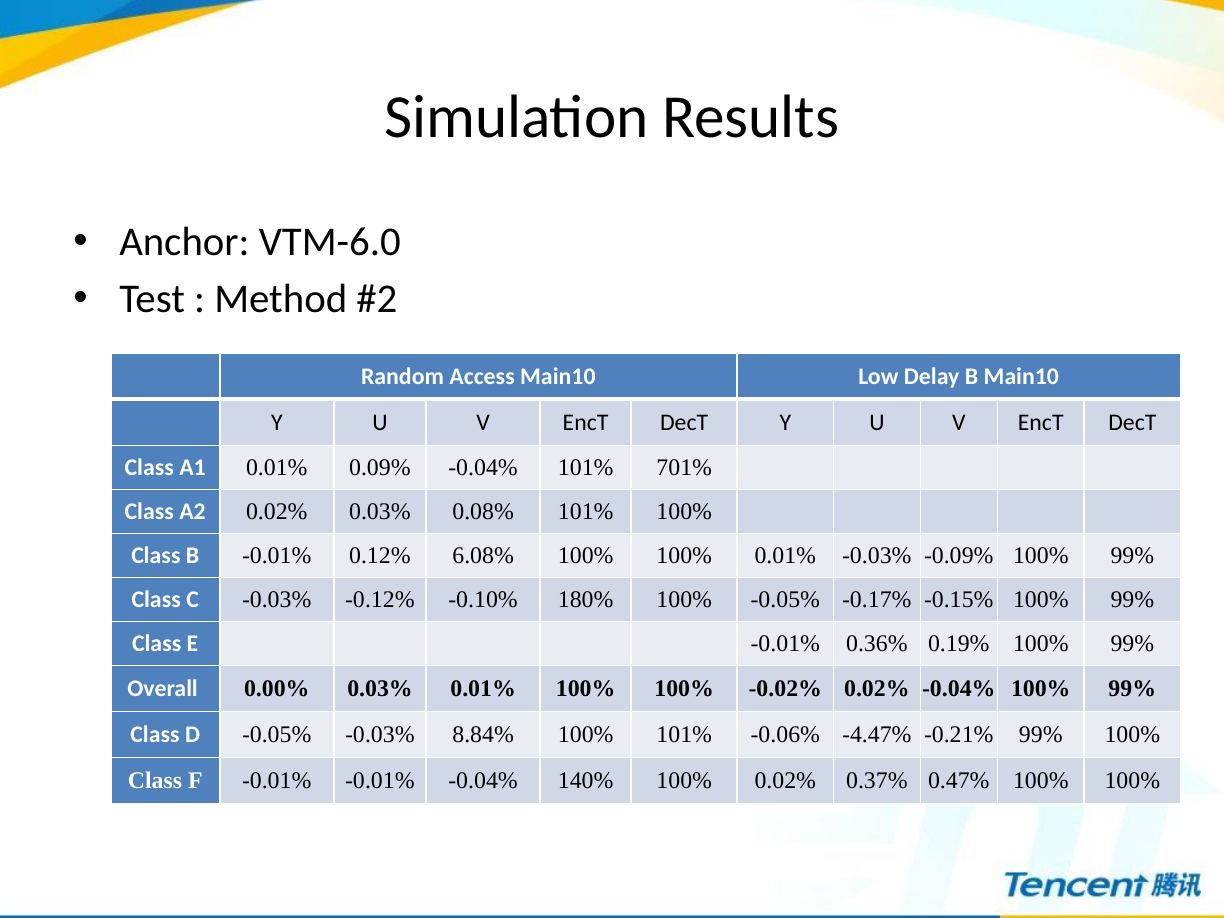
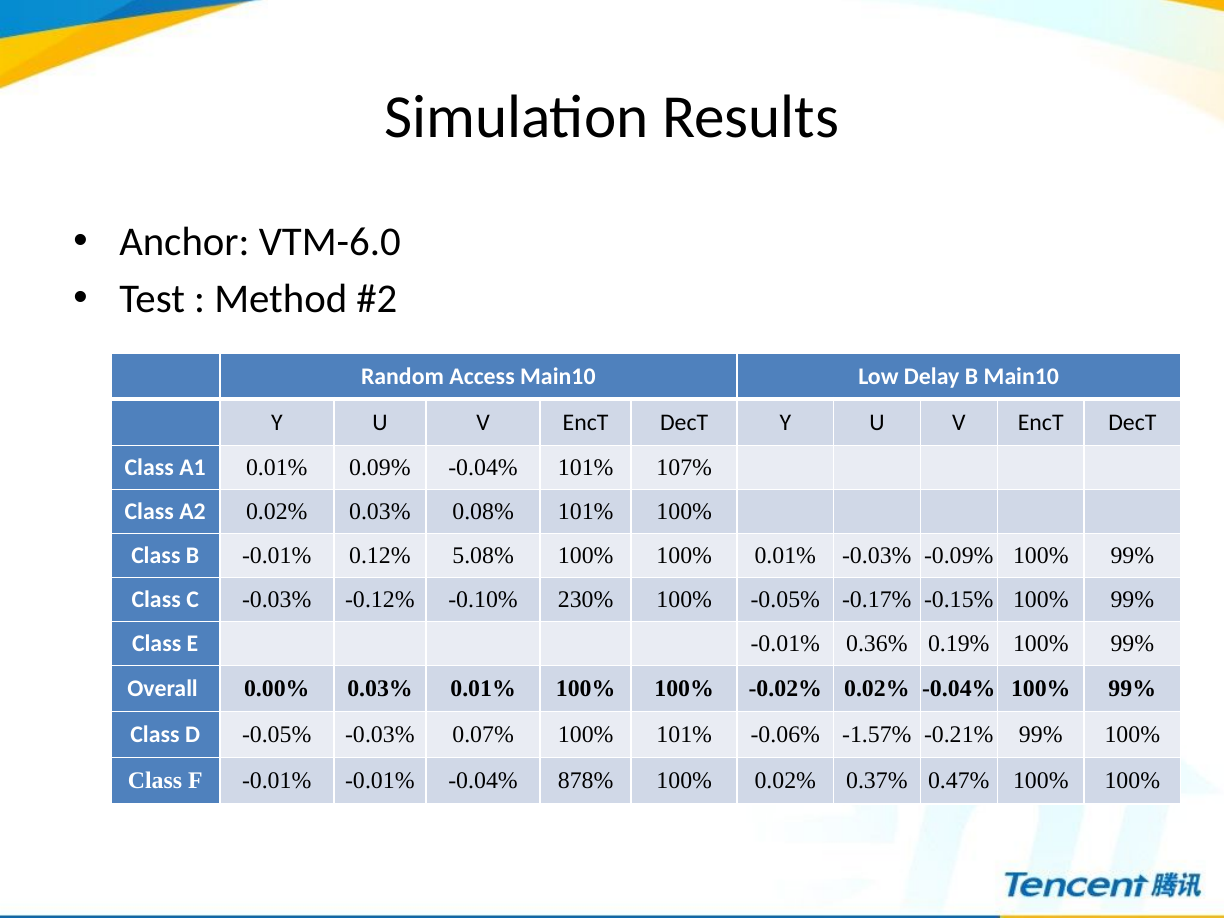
701%: 701% -> 107%
6.08%: 6.08% -> 5.08%
180%: 180% -> 230%
8.84%: 8.84% -> 0.07%
-4.47%: -4.47% -> -1.57%
140%: 140% -> 878%
